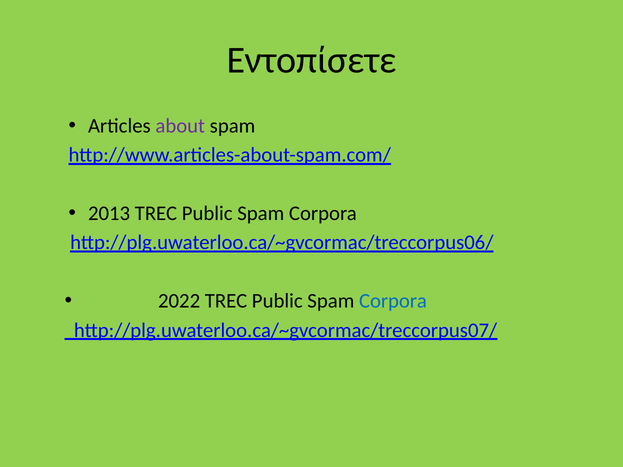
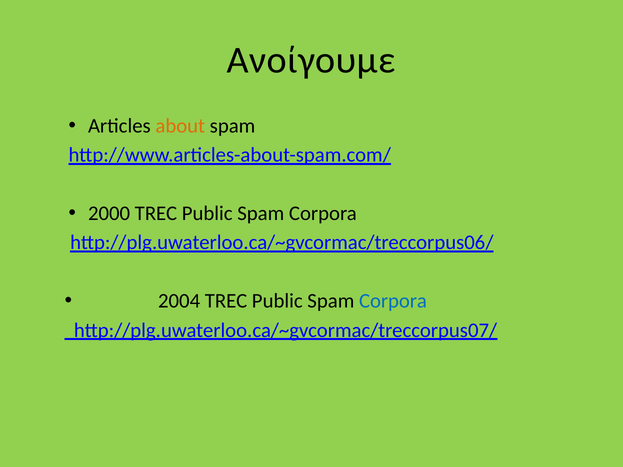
Εντοπίσετε: Εντοπίσετε -> Ανοίγουμε
about colour: purple -> orange
2013: 2013 -> 2000
2022: 2022 -> 2004
